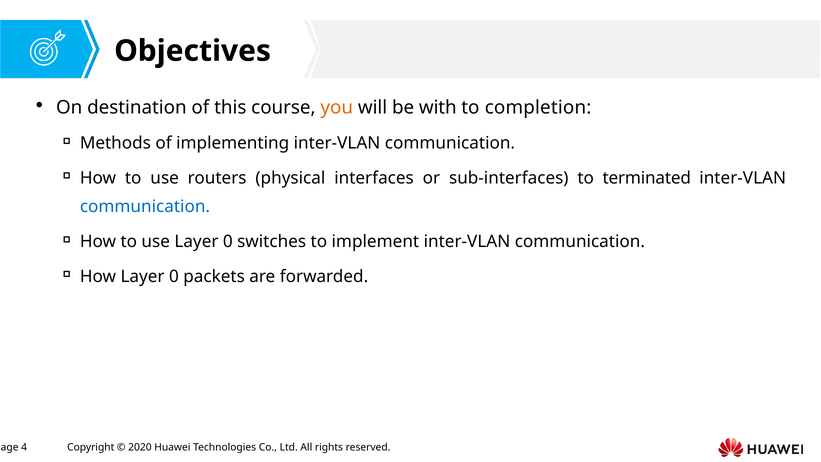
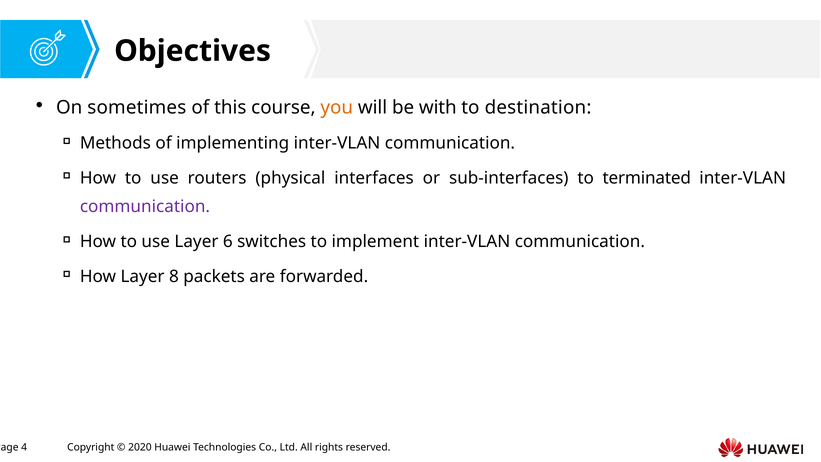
destination: destination -> sometimes
completion: completion -> destination
communication at (145, 207) colour: blue -> purple
use Layer 0: 0 -> 6
How Layer 0: 0 -> 8
